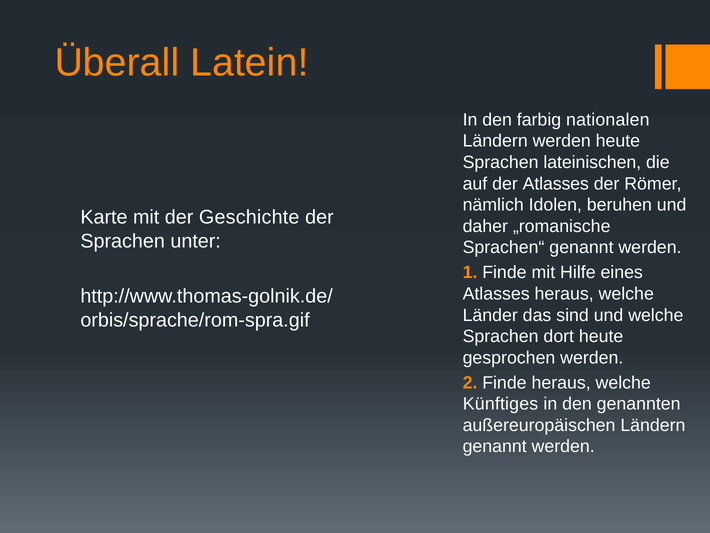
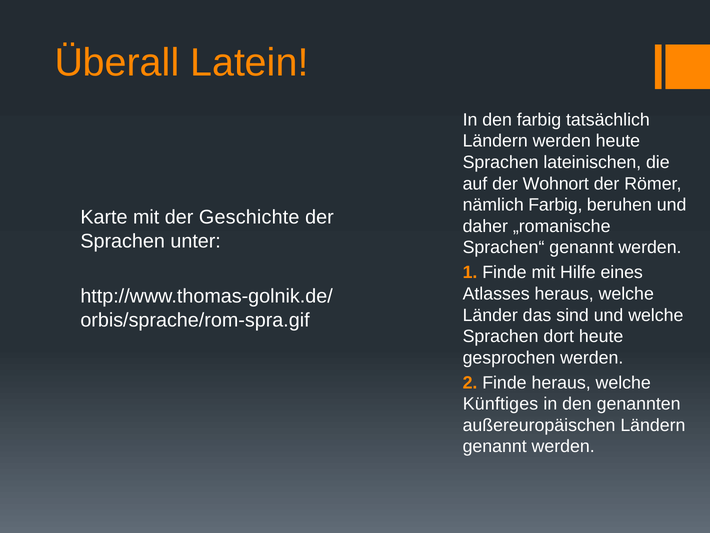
nationalen: nationalen -> tatsächlich
der Atlasses: Atlasses -> Wohnort
nämlich Idolen: Idolen -> Farbig
